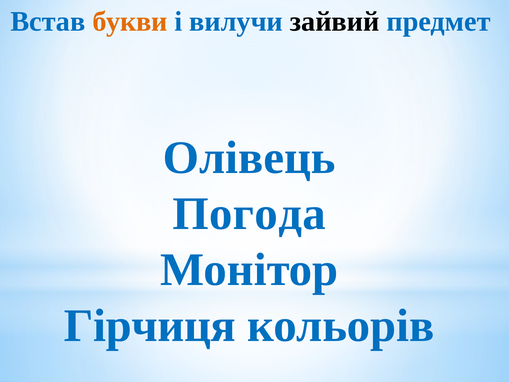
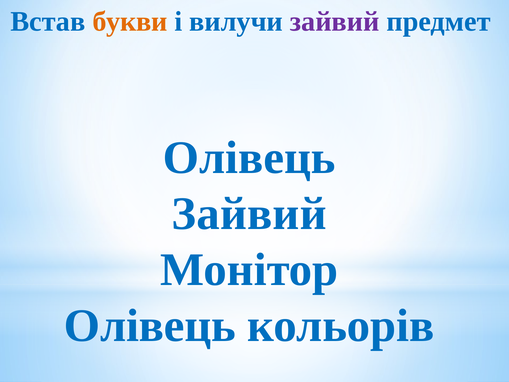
зайвий at (335, 21) colour: black -> purple
Погода at (249, 214): Погода -> Зайвий
Гірчиця at (150, 326): Гірчиця -> Олівець
